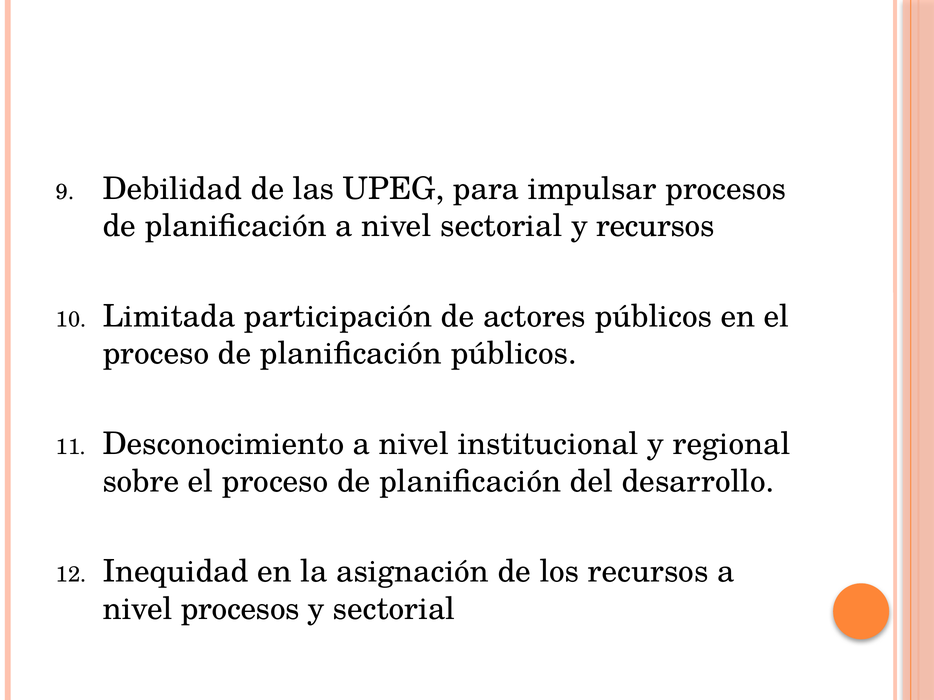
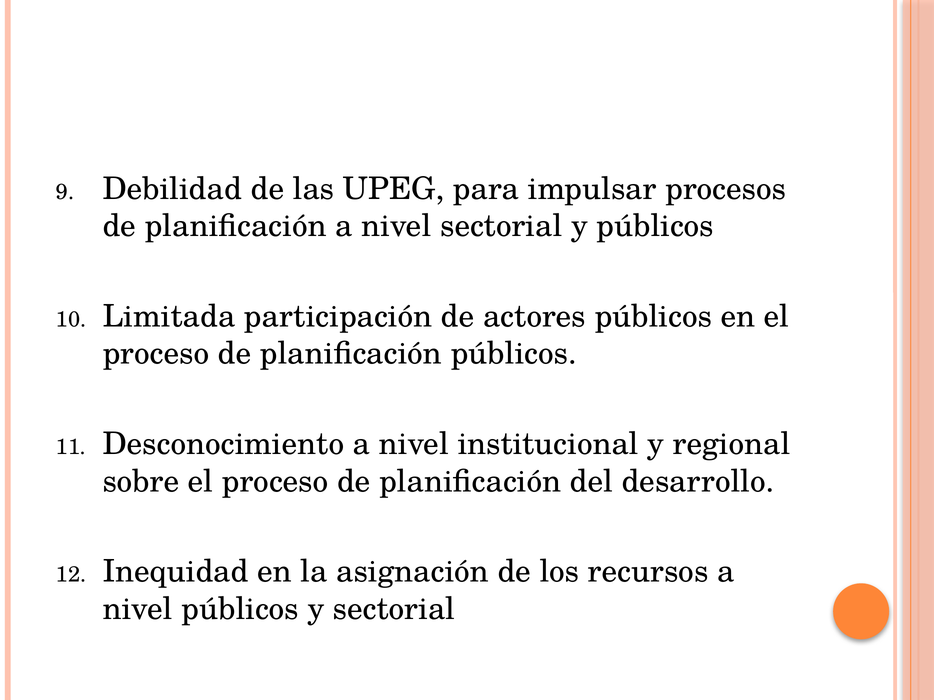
y recursos: recursos -> públicos
nivel procesos: procesos -> públicos
